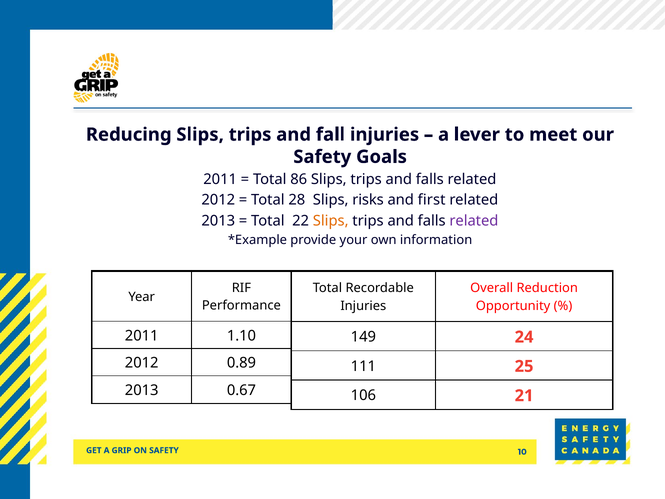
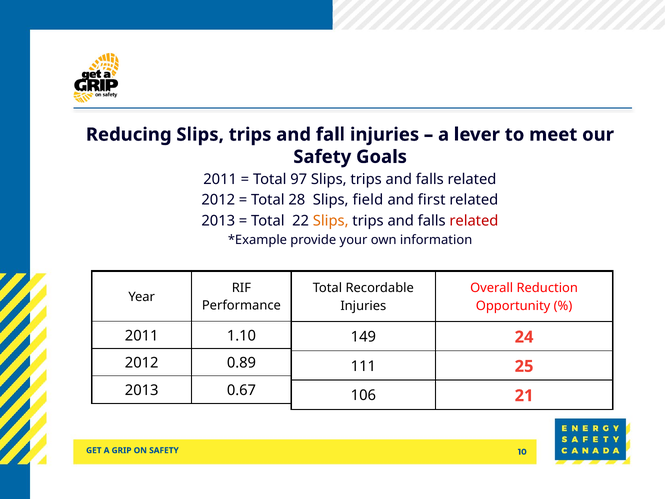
86: 86 -> 97
risks: risks -> field
related at (474, 221) colour: purple -> red
